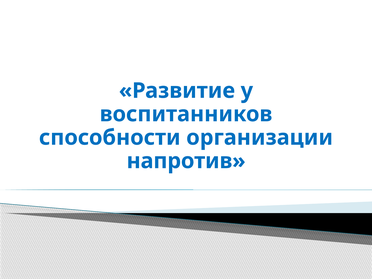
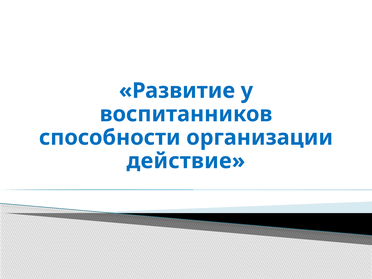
напротив: напротив -> действие
